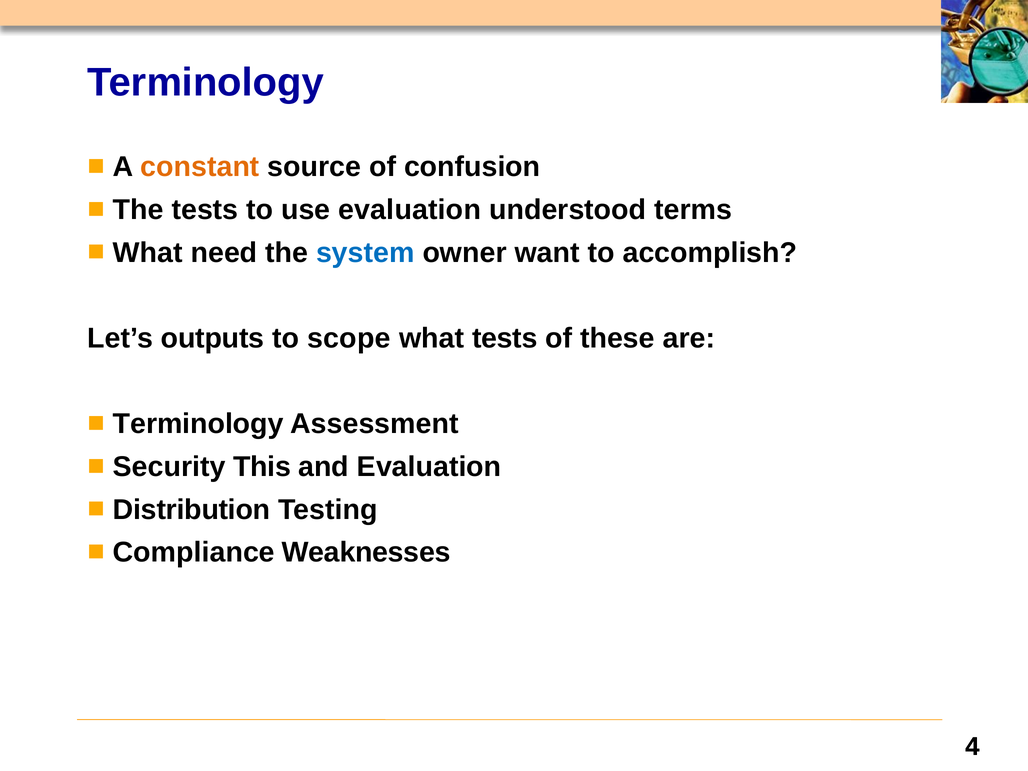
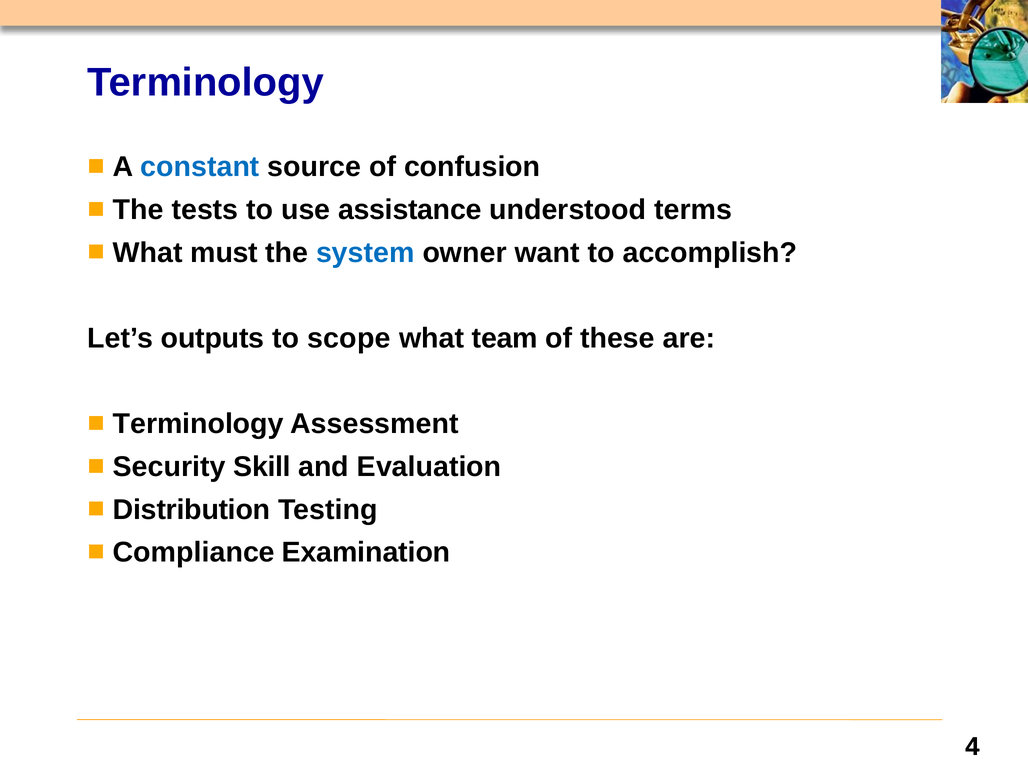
constant colour: orange -> blue
use evaluation: evaluation -> assistance
need: need -> must
what tests: tests -> team
This: This -> Skill
Weaknesses: Weaknesses -> Examination
